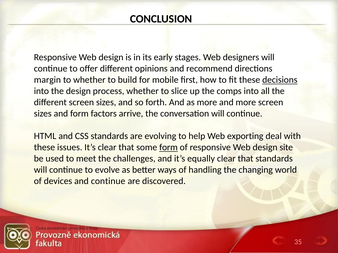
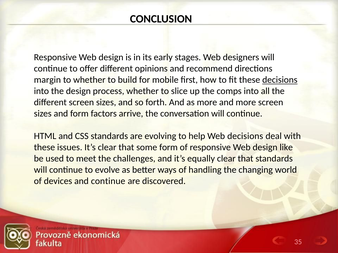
Web exporting: exporting -> decisions
form at (168, 148) underline: present -> none
site: site -> like
